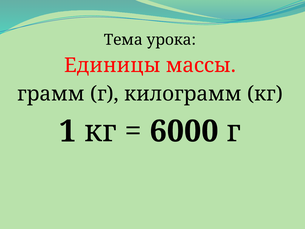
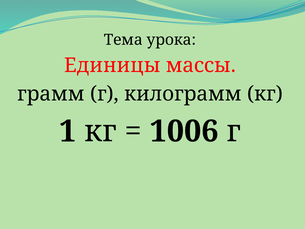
6000: 6000 -> 1006
